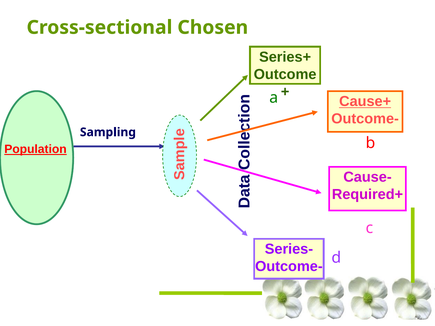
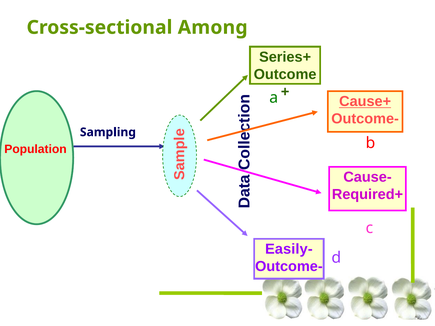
Chosen: Chosen -> Among
Population underline: present -> none
Series-: Series- -> Easily-
